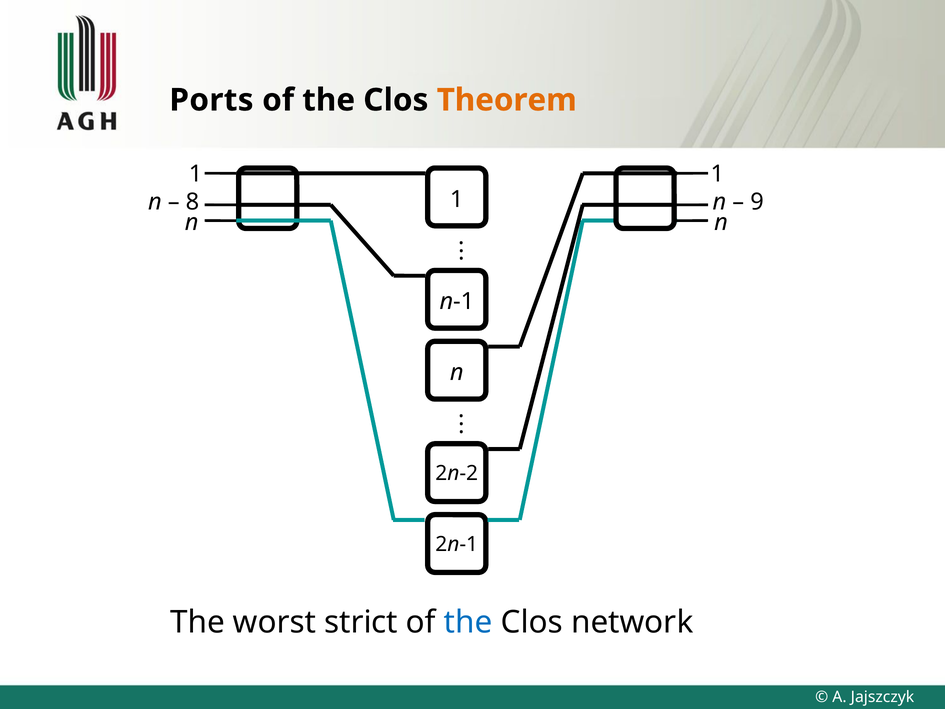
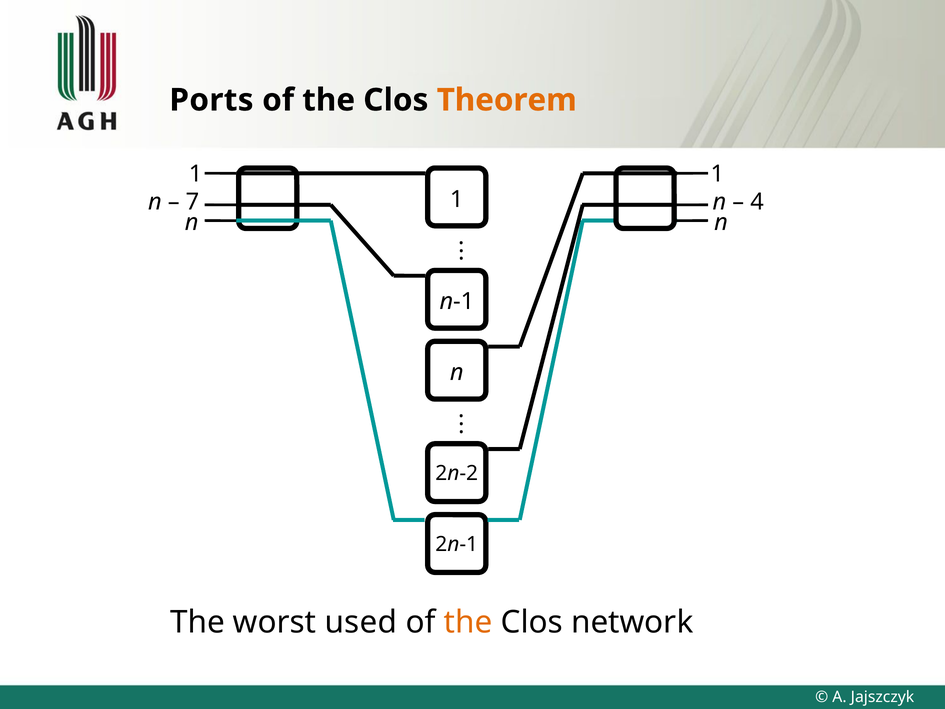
8: 8 -> 7
9: 9 -> 4
strict: strict -> used
the at (468, 622) colour: blue -> orange
